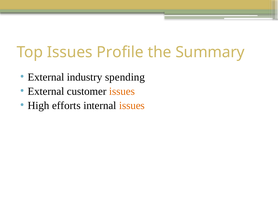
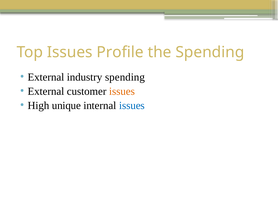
the Summary: Summary -> Spending
efforts: efforts -> unique
issues at (132, 105) colour: orange -> blue
